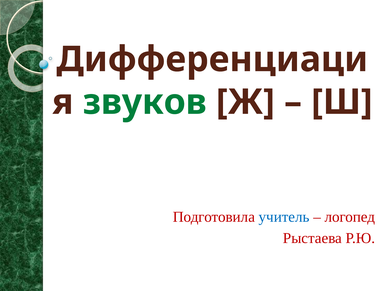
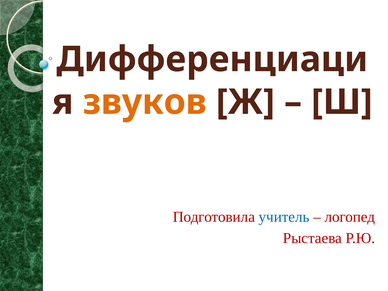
звуков colour: green -> orange
